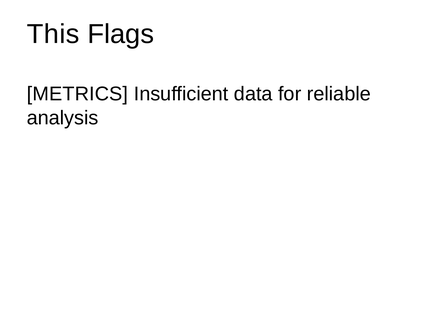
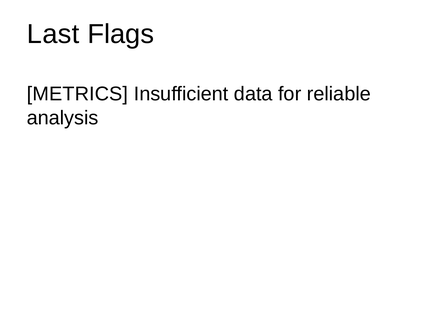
This: This -> Last
